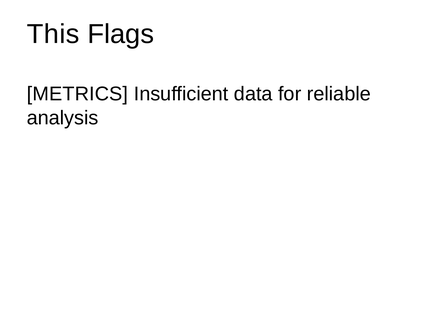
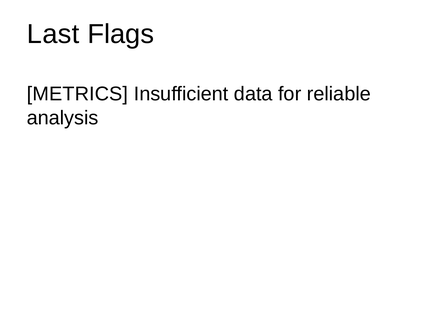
This: This -> Last
